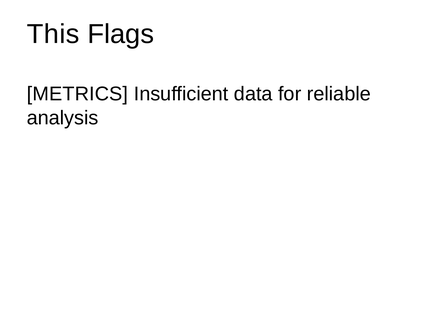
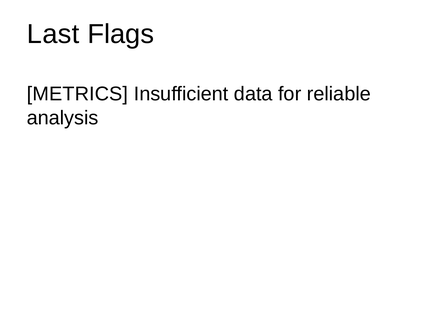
This: This -> Last
